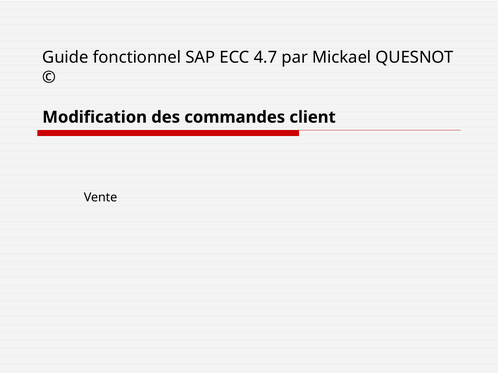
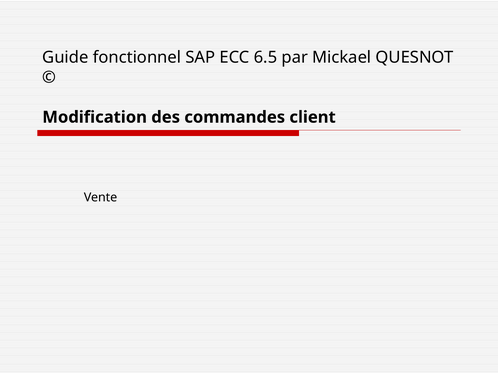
4.7: 4.7 -> 6.5
